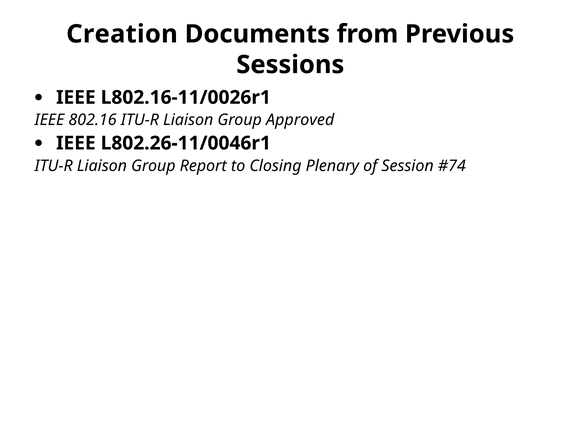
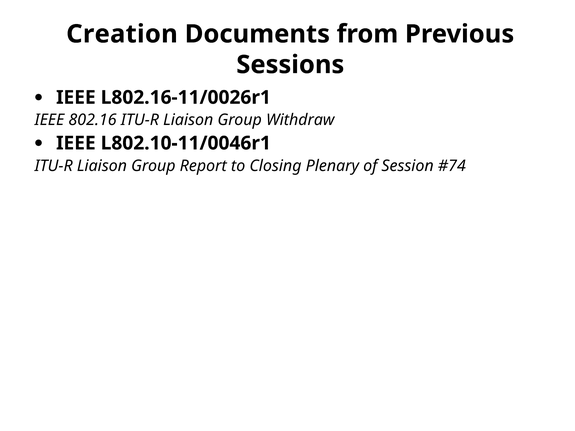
Approved: Approved -> Withdraw
L802.26-11/0046r1: L802.26-11/0046r1 -> L802.10-11/0046r1
